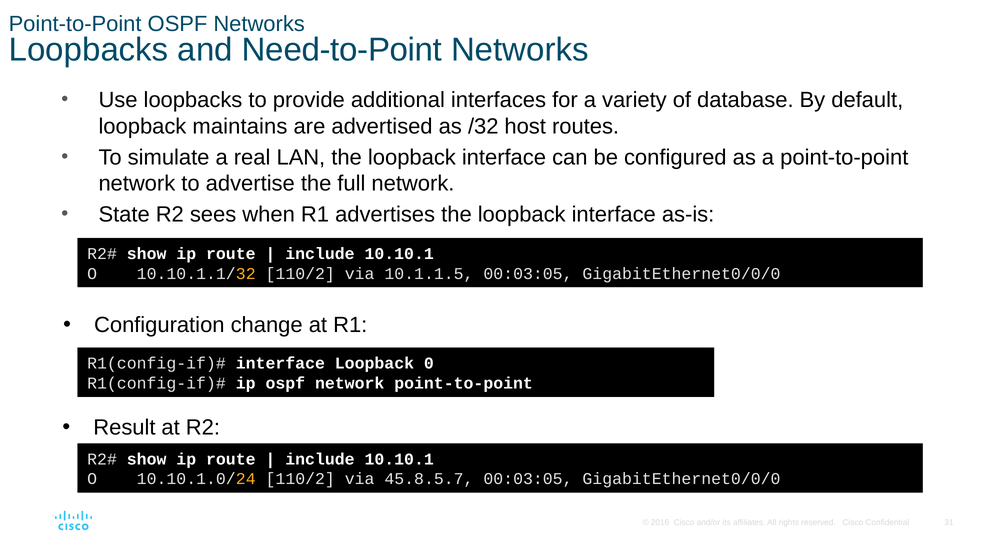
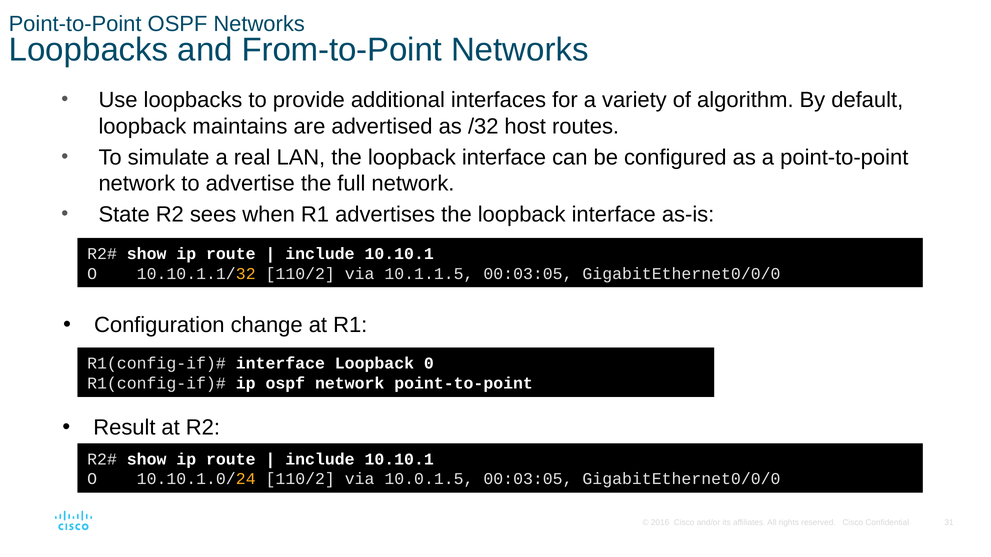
Need-to-Point: Need-to-Point -> From-to-Point
database: database -> algorithm
45.8.5.7: 45.8.5.7 -> 10.0.1.5
